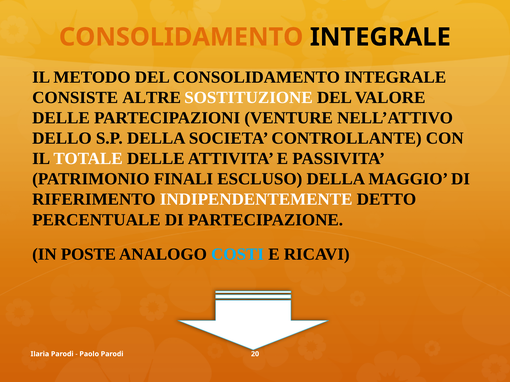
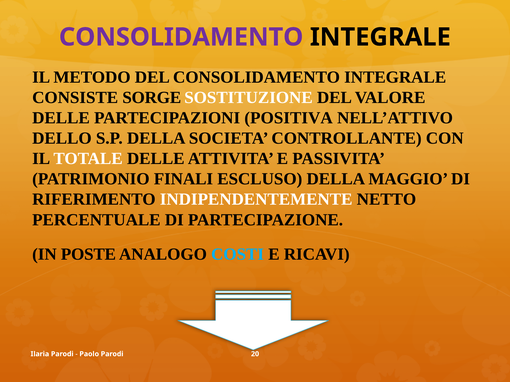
CONSOLIDAMENTO at (181, 37) colour: orange -> purple
ALTRE: ALTRE -> SORGE
VENTURE: VENTURE -> POSITIVA
DETTO: DETTO -> NETTO
